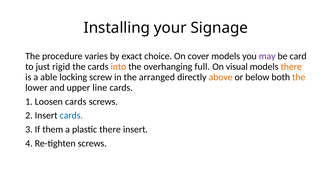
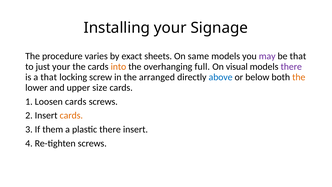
choice: choice -> sheets
cover: cover -> same
be card: card -> that
just rigid: rigid -> your
there at (291, 67) colour: orange -> purple
a able: able -> that
above colour: orange -> blue
line: line -> size
cards at (71, 115) colour: blue -> orange
